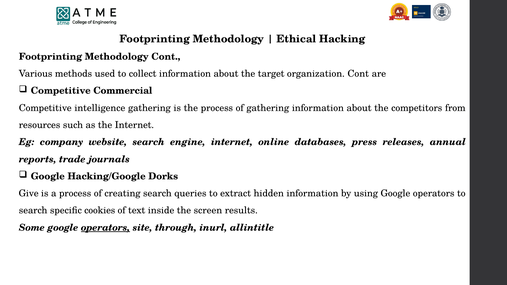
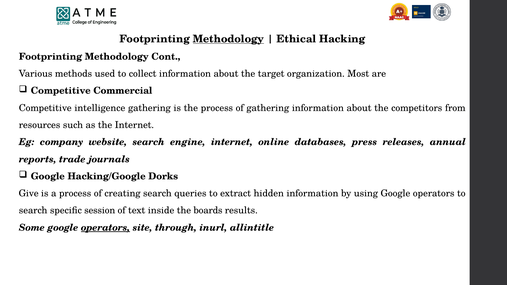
Methodology at (228, 39) underline: none -> present
organization Cont: Cont -> Most
cookies: cookies -> session
screen: screen -> boards
